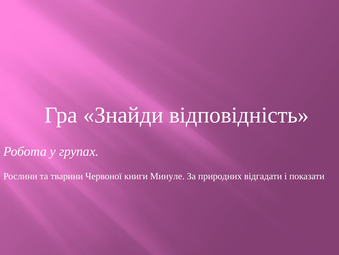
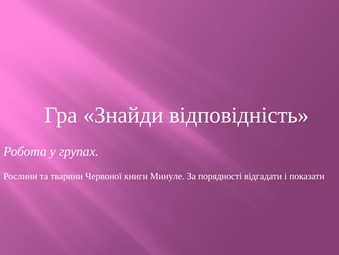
природних: природних -> порядності
